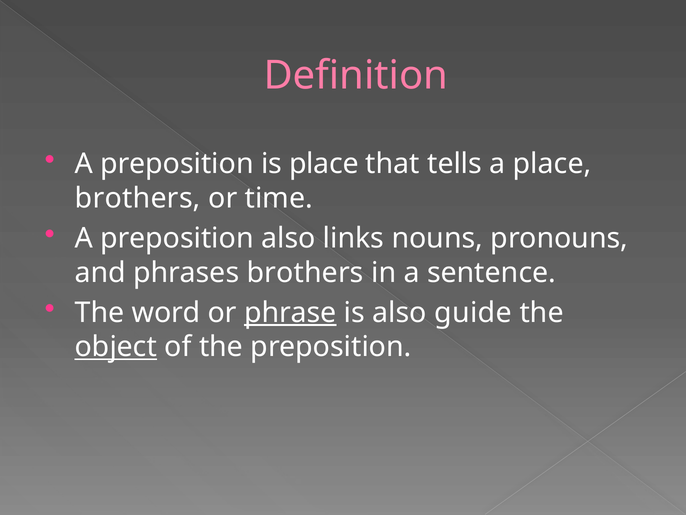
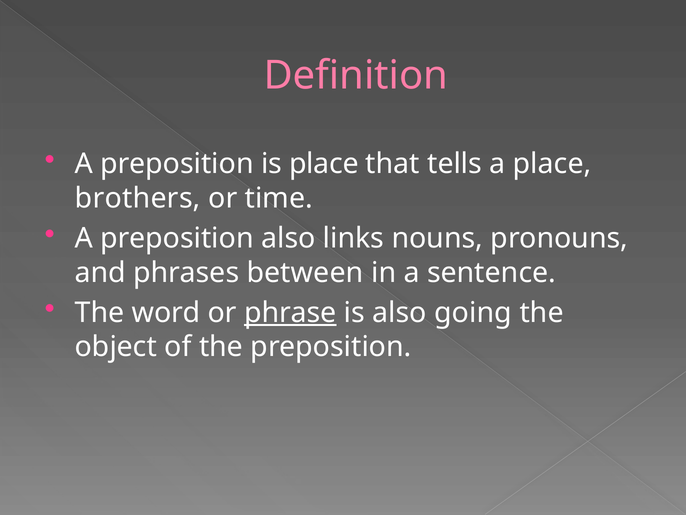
phrases brothers: brothers -> between
guide: guide -> going
object underline: present -> none
